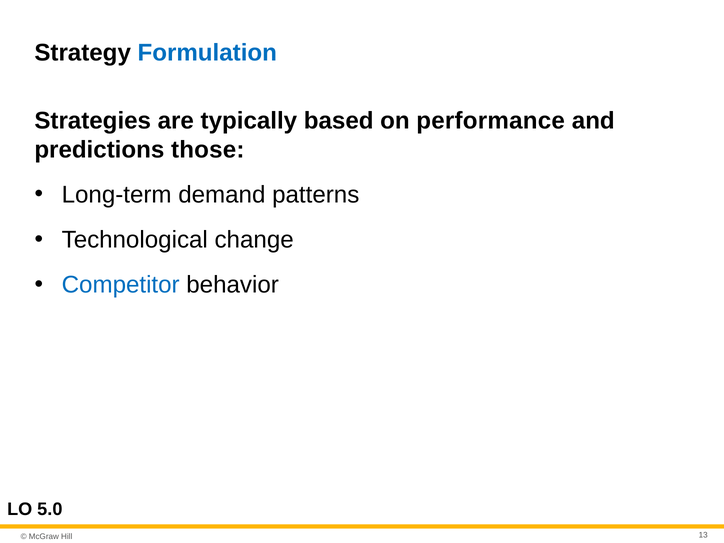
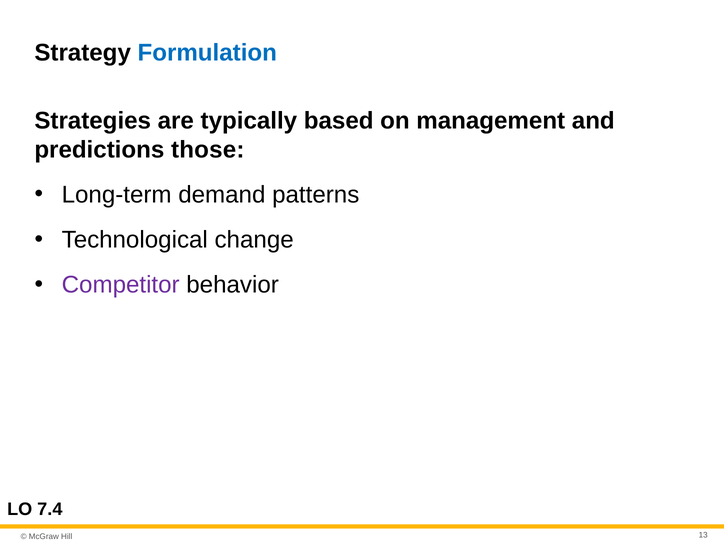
performance: performance -> management
Competitor colour: blue -> purple
5.0: 5.0 -> 7.4
